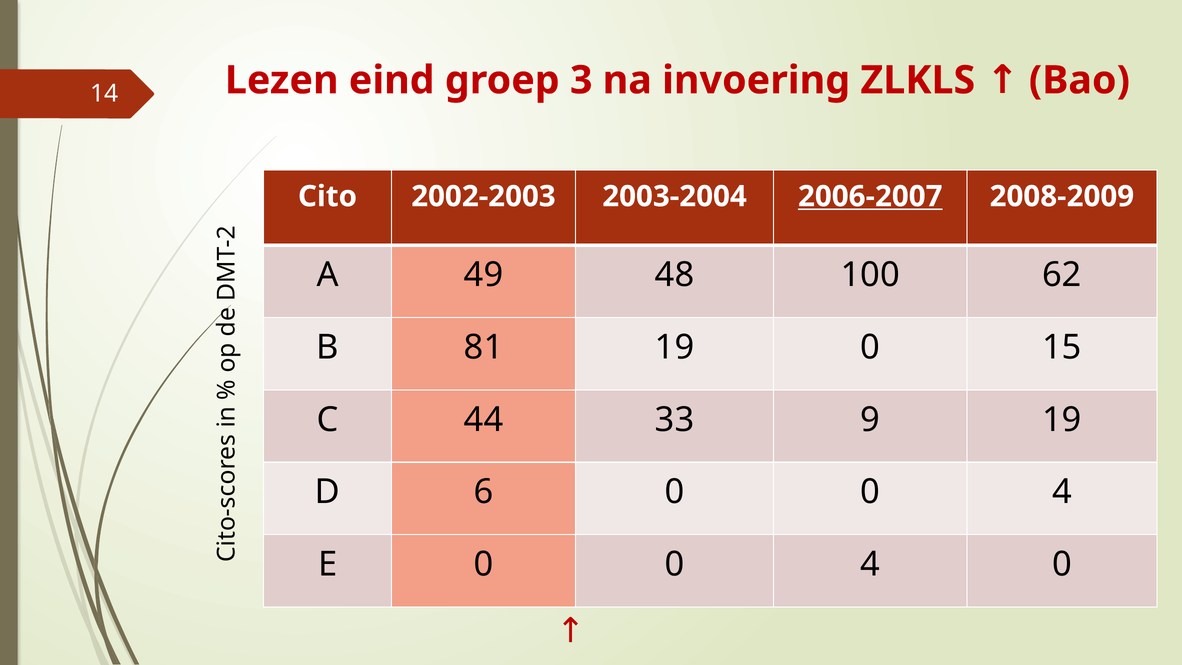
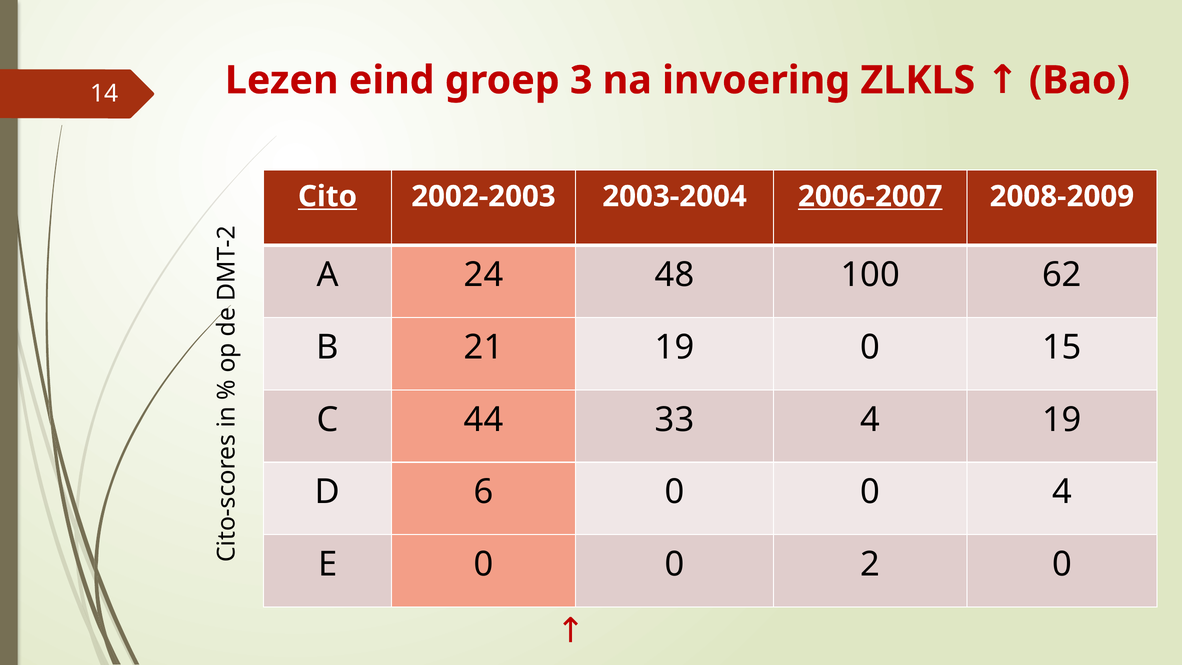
Cito underline: none -> present
49: 49 -> 24
81: 81 -> 21
33 9: 9 -> 4
E 0 0 4: 4 -> 2
